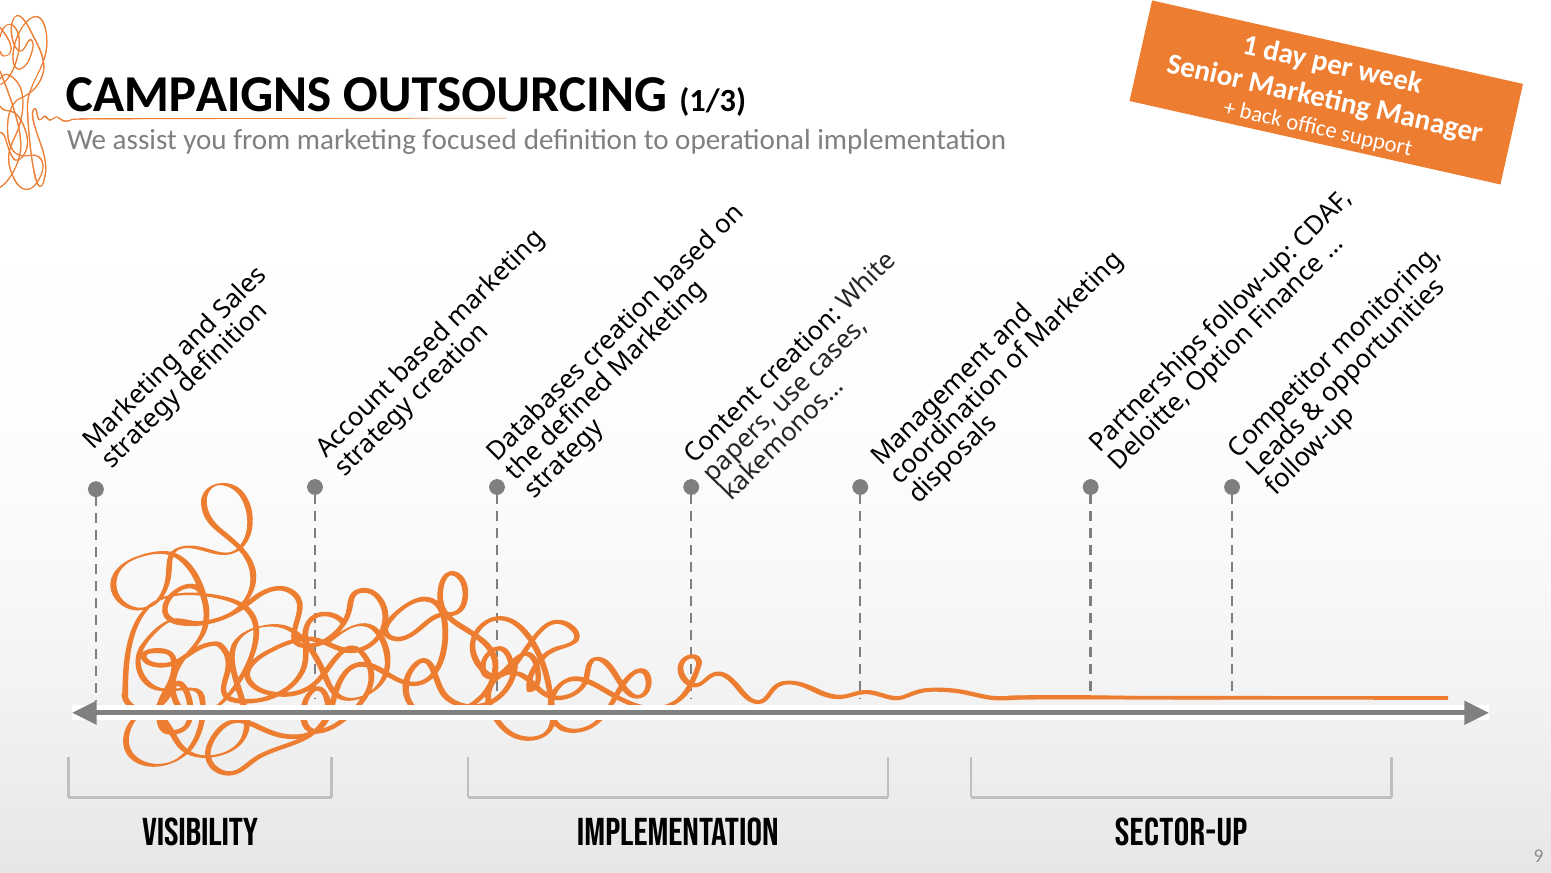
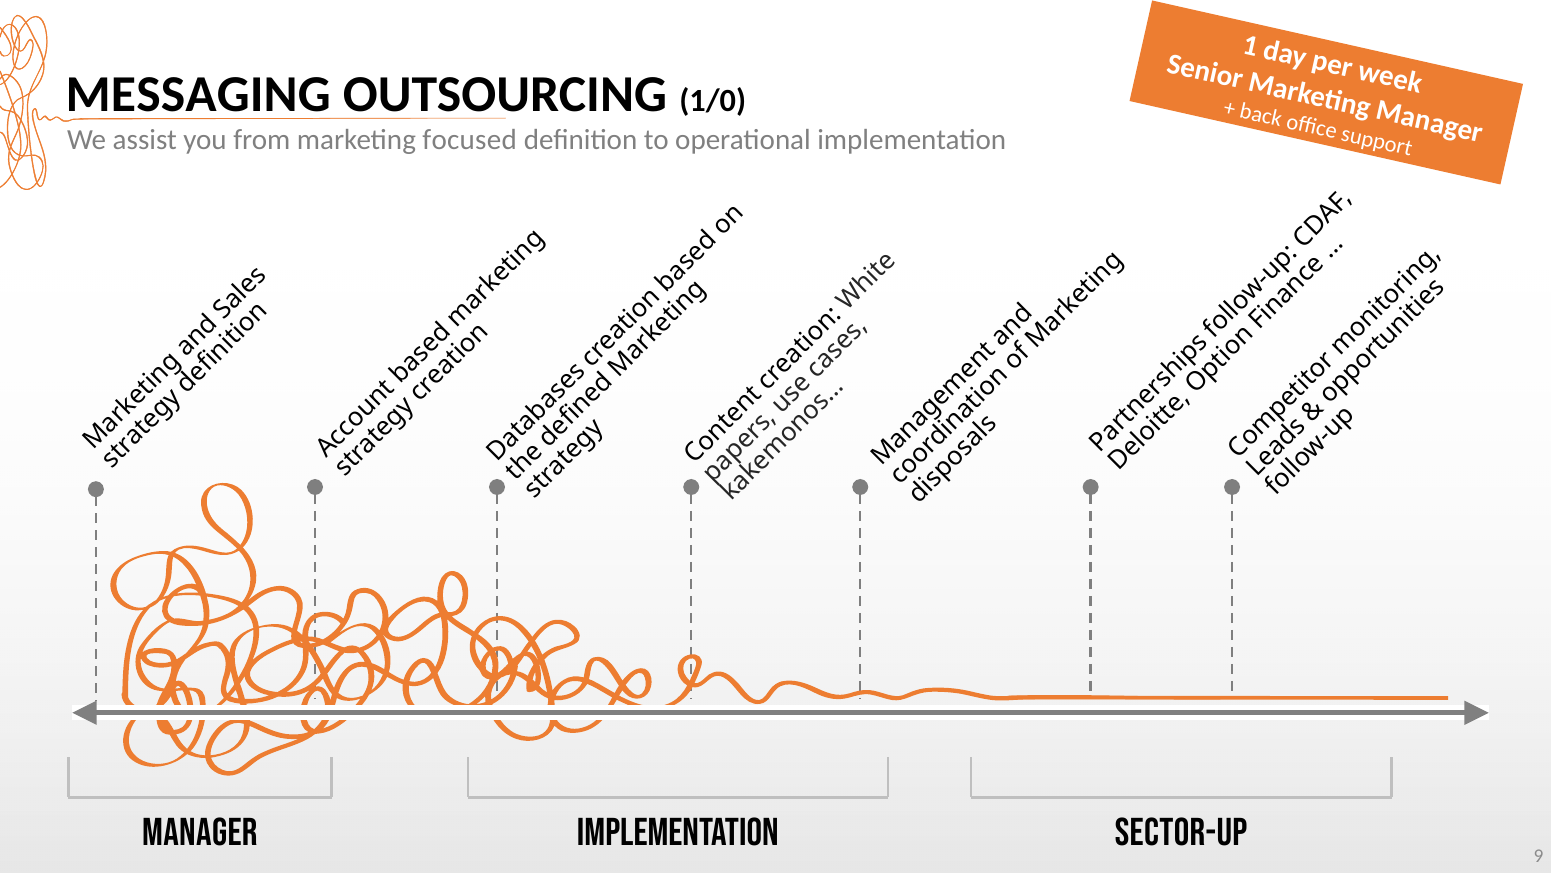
CAMPAIGNS: CAMPAIGNS -> MESSAGING
1/3: 1/3 -> 1/0
Visibility: Visibility -> Manager
